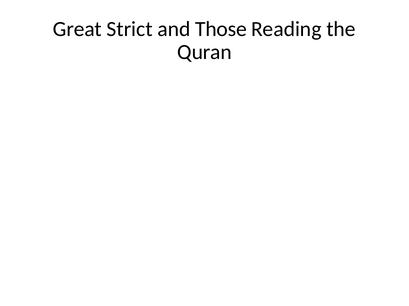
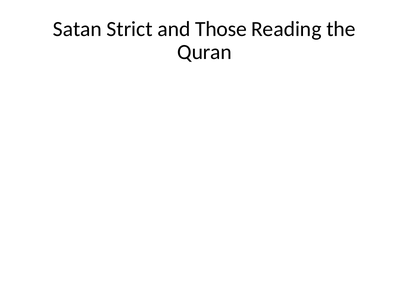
Great: Great -> Satan
